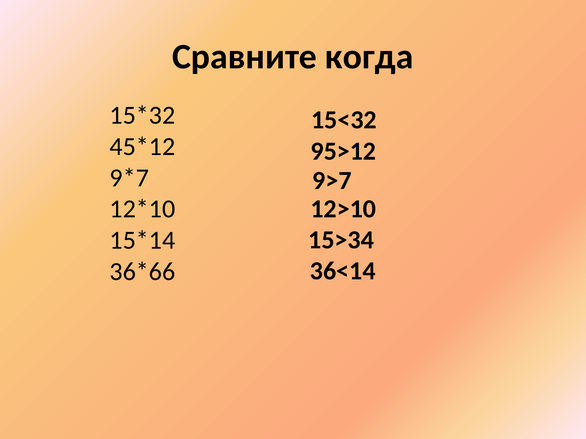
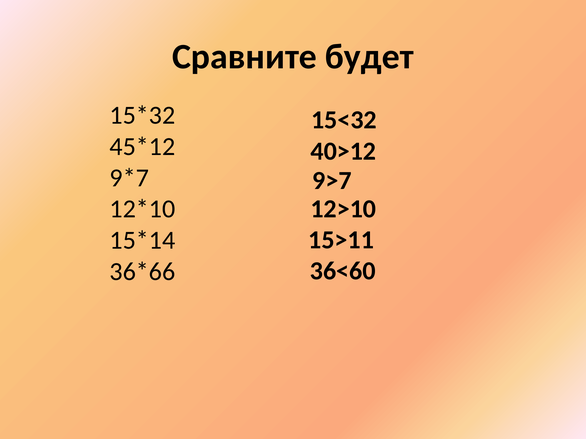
когда: когда -> будет
95>12: 95>12 -> 40>12
15>34: 15>34 -> 15>11
36<14: 36<14 -> 36<60
